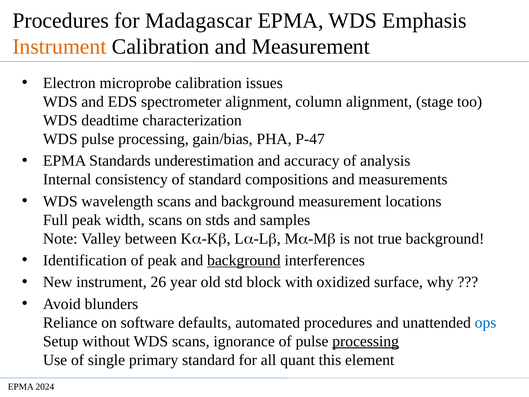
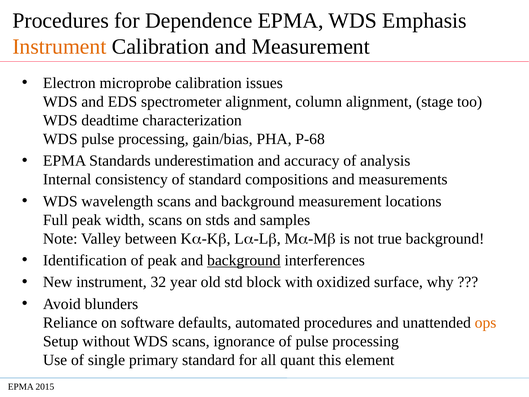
Madagascar: Madagascar -> Dependence
P-47: P-47 -> P-68
26: 26 -> 32
ops colour: blue -> orange
processing at (366, 341) underline: present -> none
2024: 2024 -> 2015
